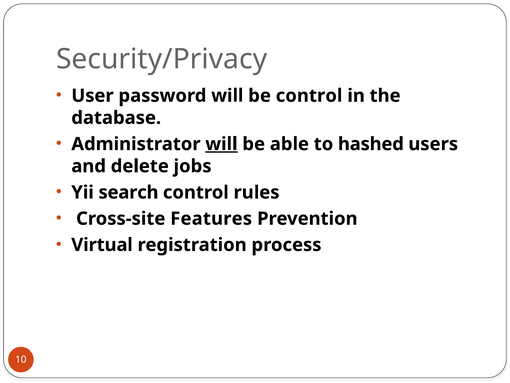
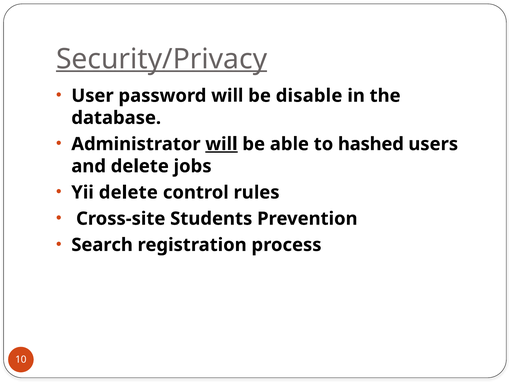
Security/Privacy underline: none -> present
be control: control -> disable
Yii search: search -> delete
Features: Features -> Students
Virtual: Virtual -> Search
